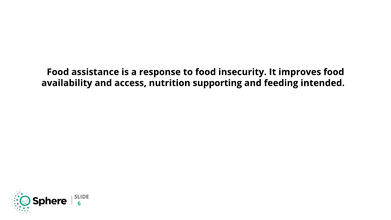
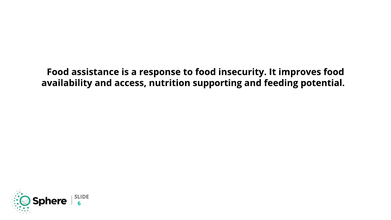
intended: intended -> potential
